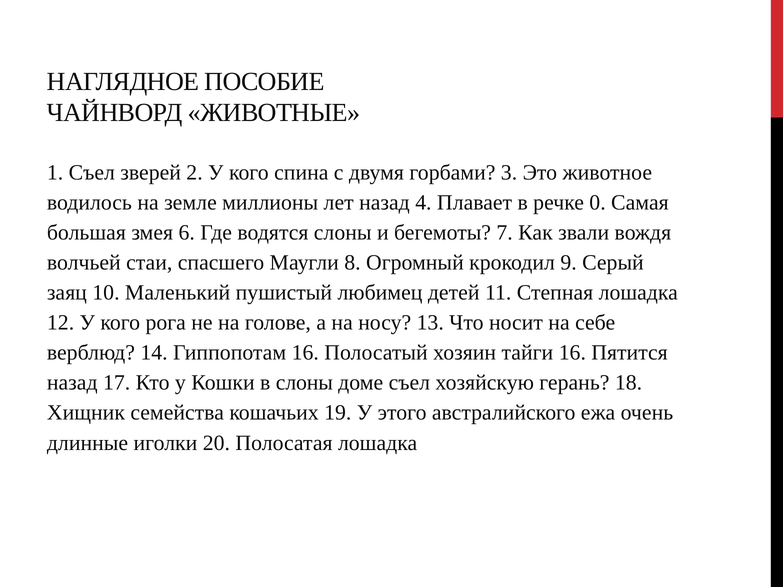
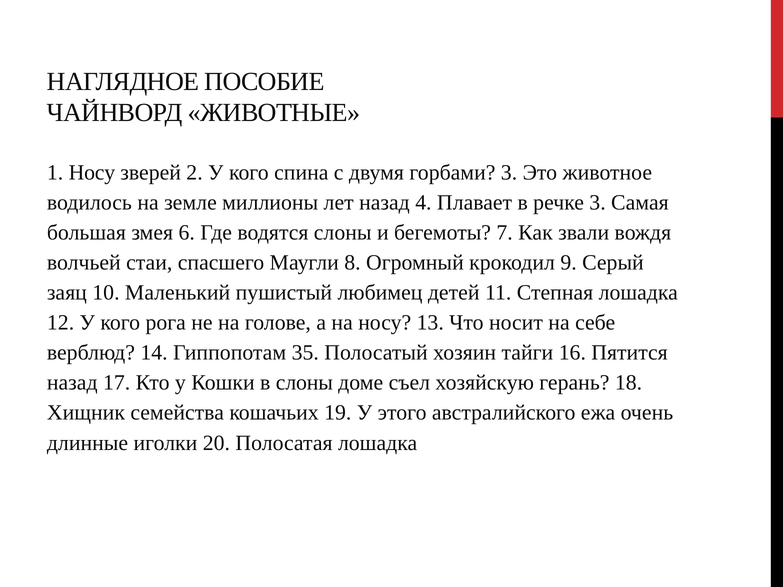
1 Съел: Съел -> Носу
речке 0: 0 -> 3
Гиппопотам 16: 16 -> 35
